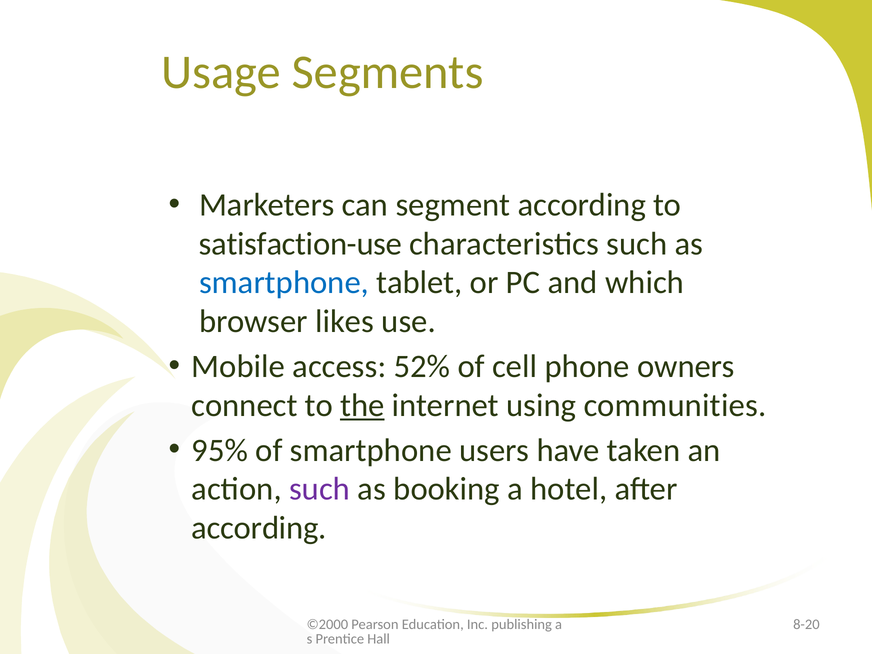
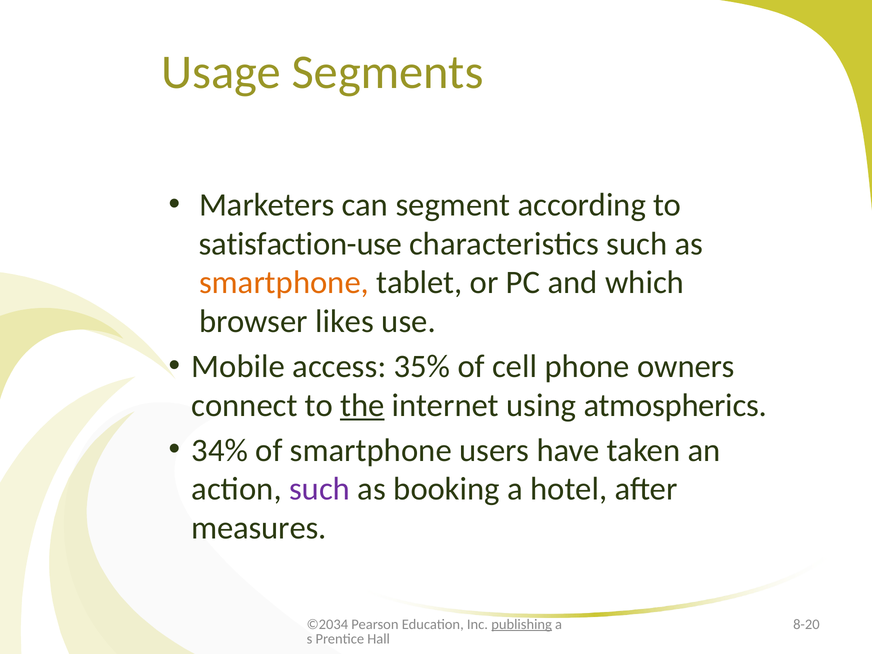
smartphone at (284, 283) colour: blue -> orange
52%: 52% -> 35%
communities: communities -> atmospherics
95%: 95% -> 34%
according at (259, 528): according -> measures
©2000: ©2000 -> ©2034
publishing underline: none -> present
